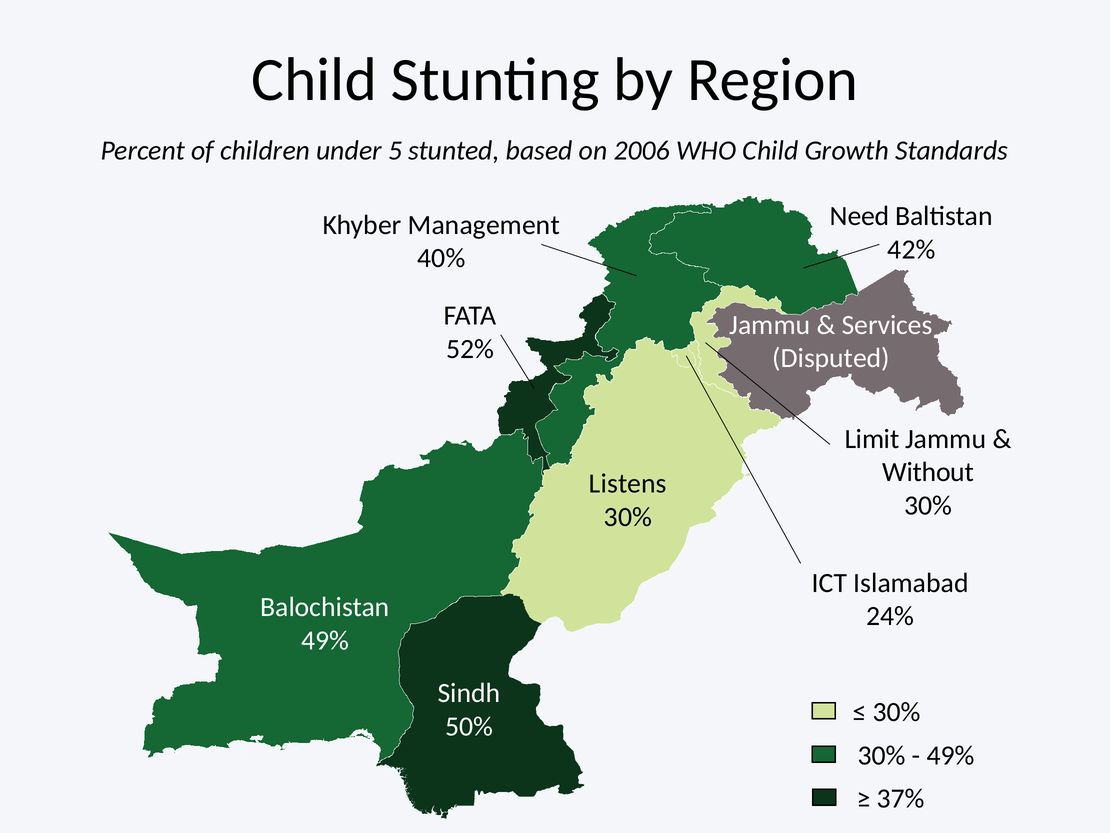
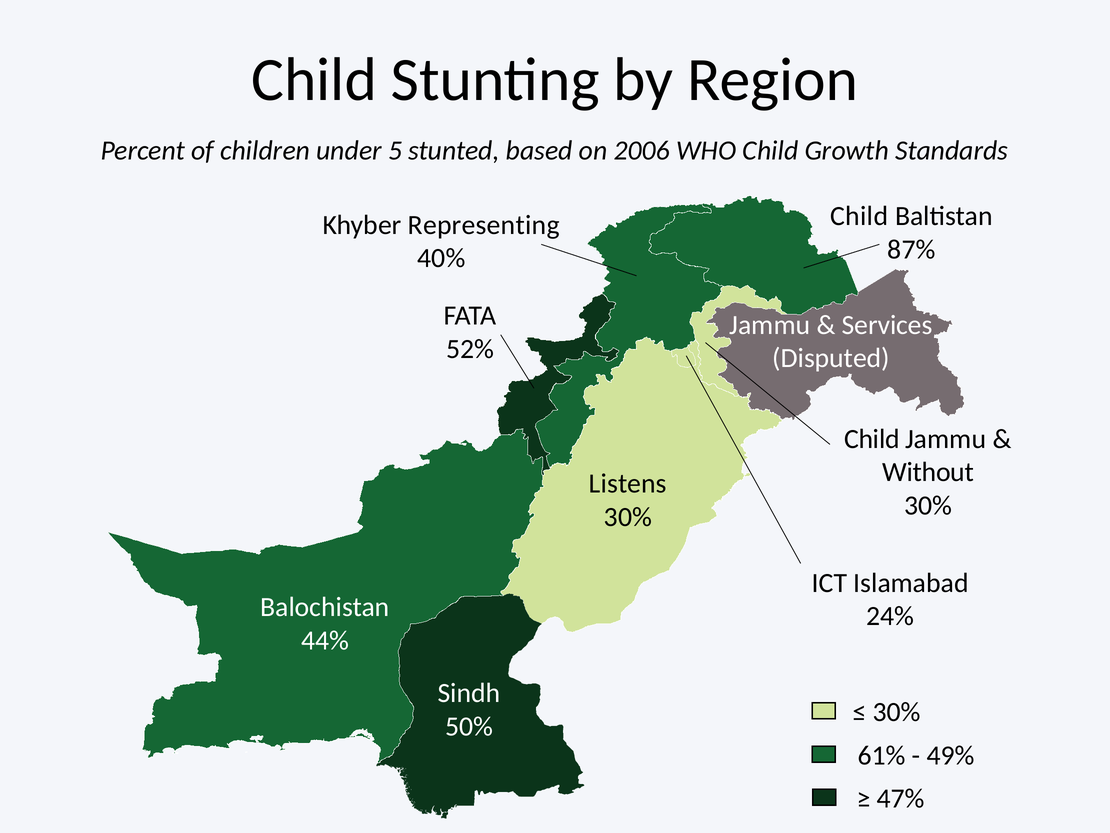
Need at (860, 216): Need -> Child
Management: Management -> Representing
42%: 42% -> 87%
Limit at (872, 439): Limit -> Child
49% at (325, 640): 49% -> 44%
30% at (882, 755): 30% -> 61%
37%: 37% -> 47%
